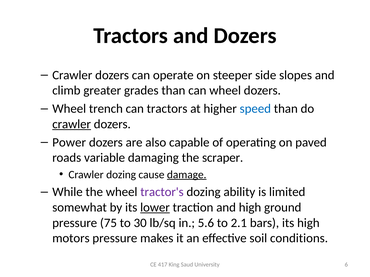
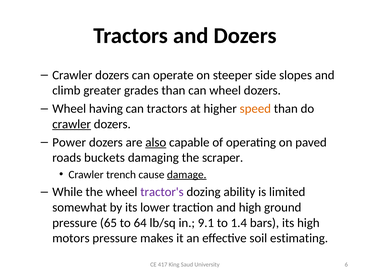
trench: trench -> having
speed colour: blue -> orange
also underline: none -> present
variable: variable -> buckets
Crawler dozing: dozing -> trench
lower underline: present -> none
75: 75 -> 65
30: 30 -> 64
5.6: 5.6 -> 9.1
2.1: 2.1 -> 1.4
conditions: conditions -> estimating
